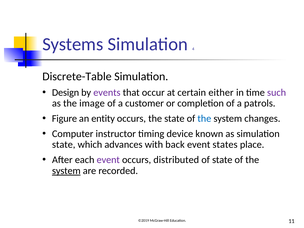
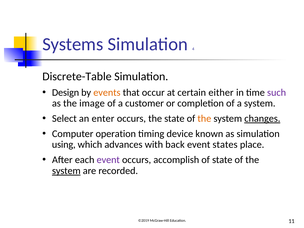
events colour: purple -> orange
a patrols: patrols -> system
Figure: Figure -> Select
entity: entity -> enter
the at (204, 119) colour: blue -> orange
changes underline: none -> present
instructor: instructor -> operation
state at (64, 145): state -> using
distributed: distributed -> accomplish
